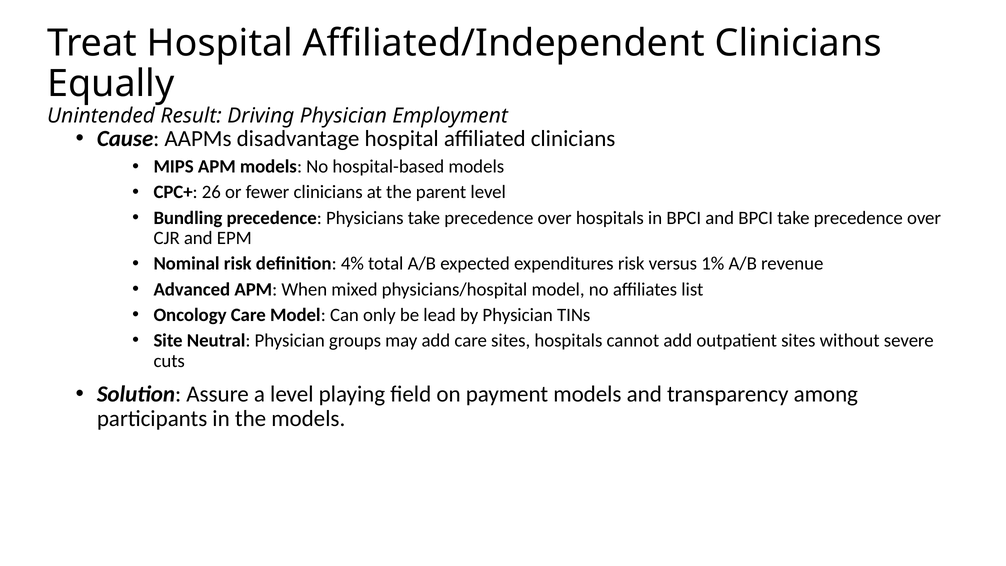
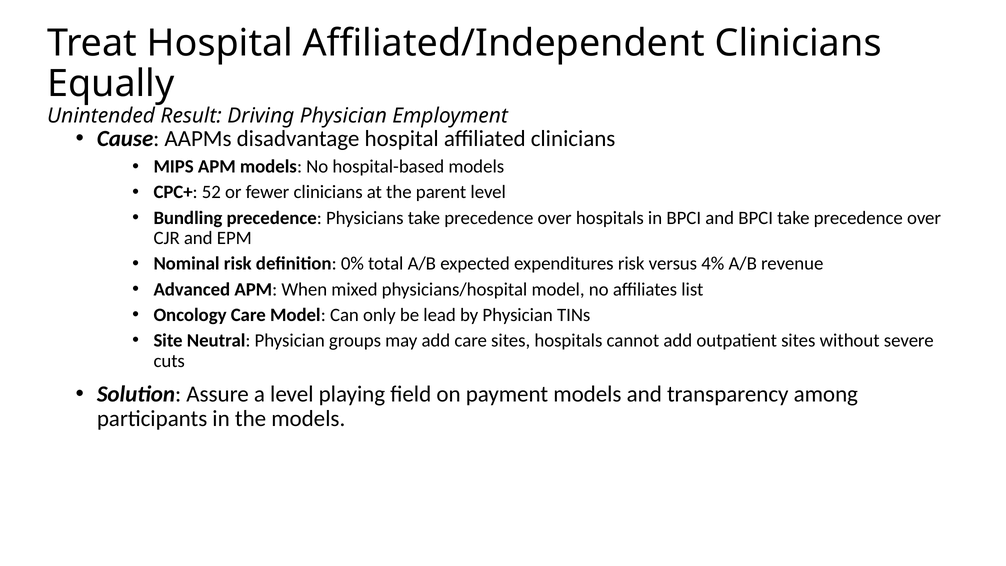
26: 26 -> 52
4%: 4% -> 0%
1%: 1% -> 4%
